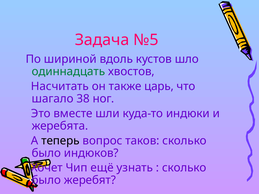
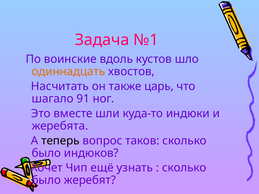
№5: №5 -> №1
шириной: шириной -> воинские
одиннадцать colour: green -> orange
38: 38 -> 91
